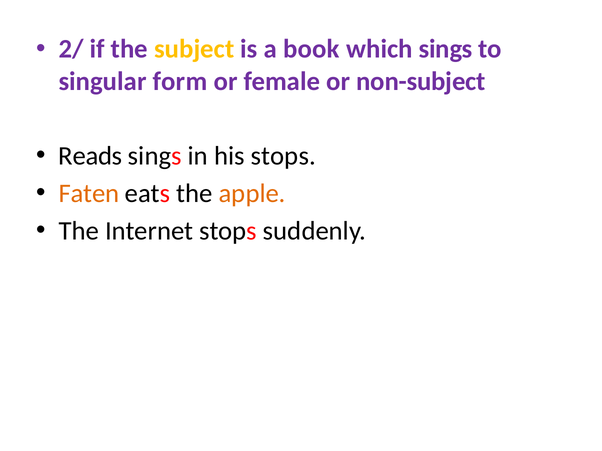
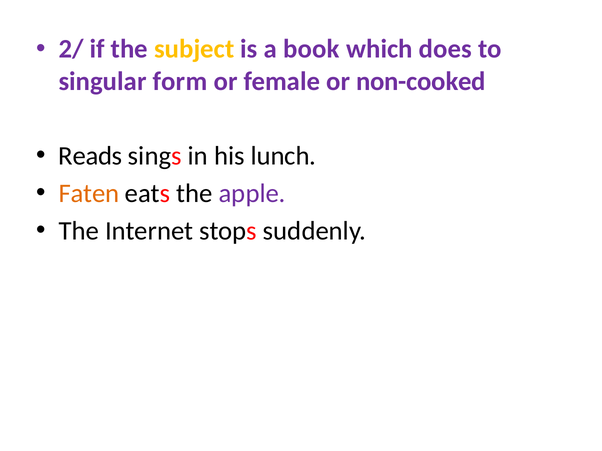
which sings: sings -> does
non-subject: non-subject -> non-cooked
his stops: stops -> lunch
apple colour: orange -> purple
